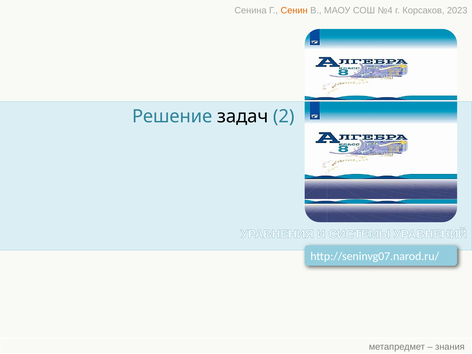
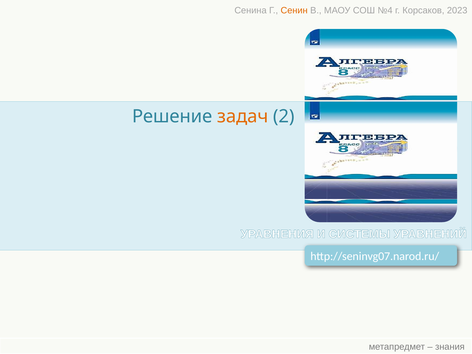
задач colour: black -> orange
